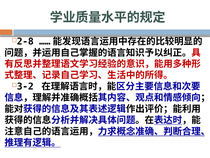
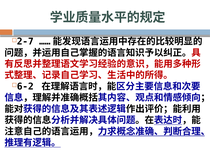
2-8: 2-8 -> 2-7
3-2: 3-2 -> 6-2
